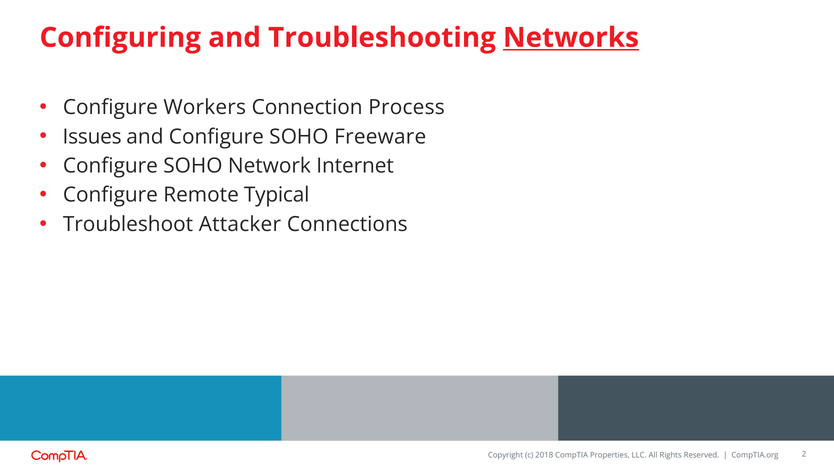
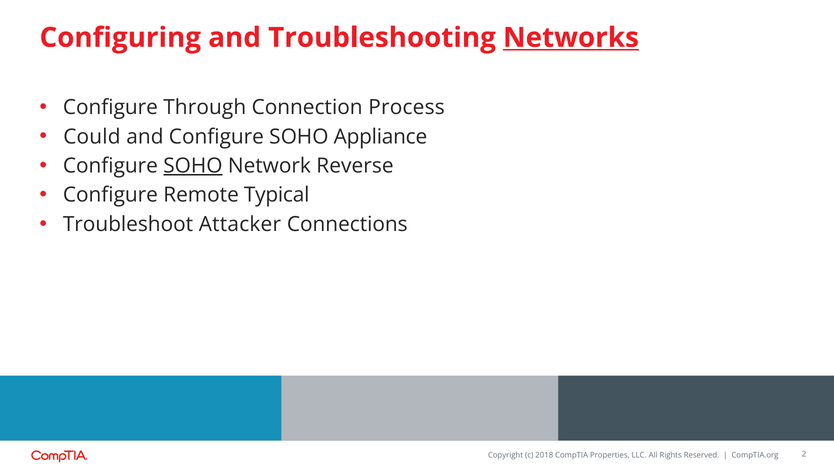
Workers: Workers -> Through
Issues: Issues -> Could
Freeware: Freeware -> Appliance
SOHO at (193, 166) underline: none -> present
Internet: Internet -> Reverse
